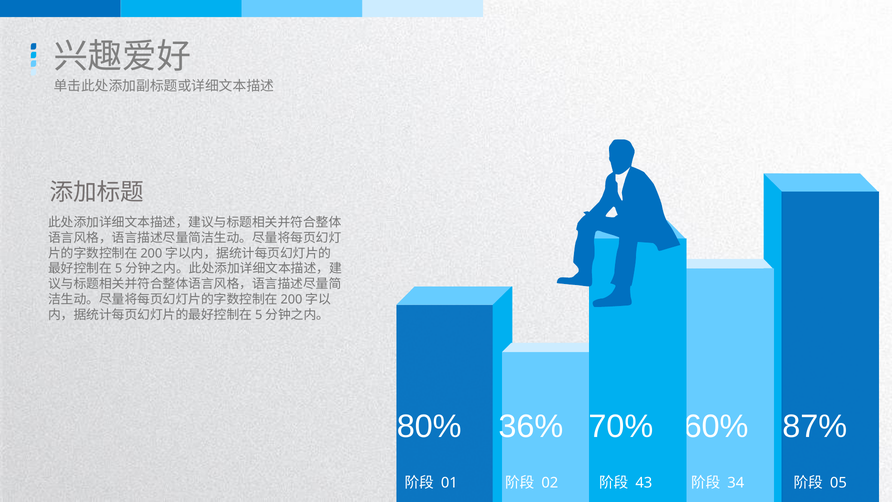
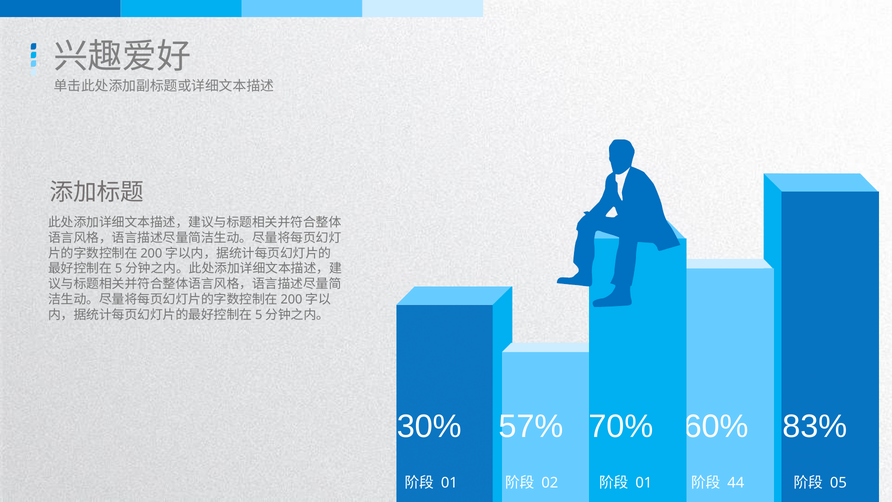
80%: 80% -> 30%
36%: 36% -> 57%
87%: 87% -> 83%
43 at (644, 483): 43 -> 01
34: 34 -> 44
